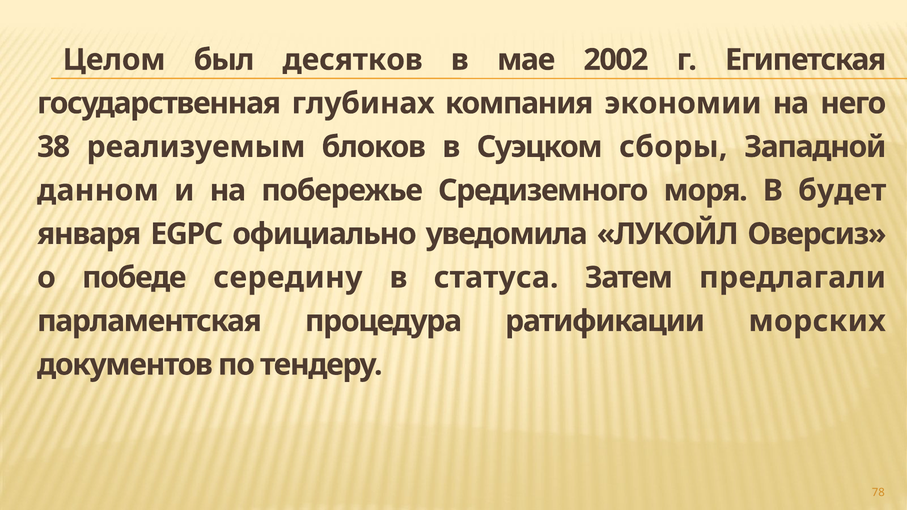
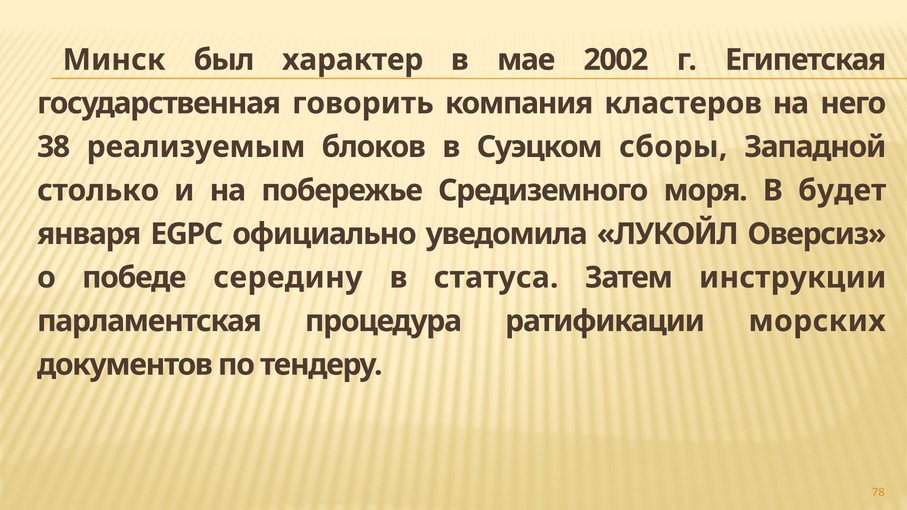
Целом: Целом -> Минск
десятков: десятков -> характер
глубинах: глубинах -> говорить
экономии: экономии -> кластеров
данном: данном -> столько
предлагали: предлагали -> инструкции
